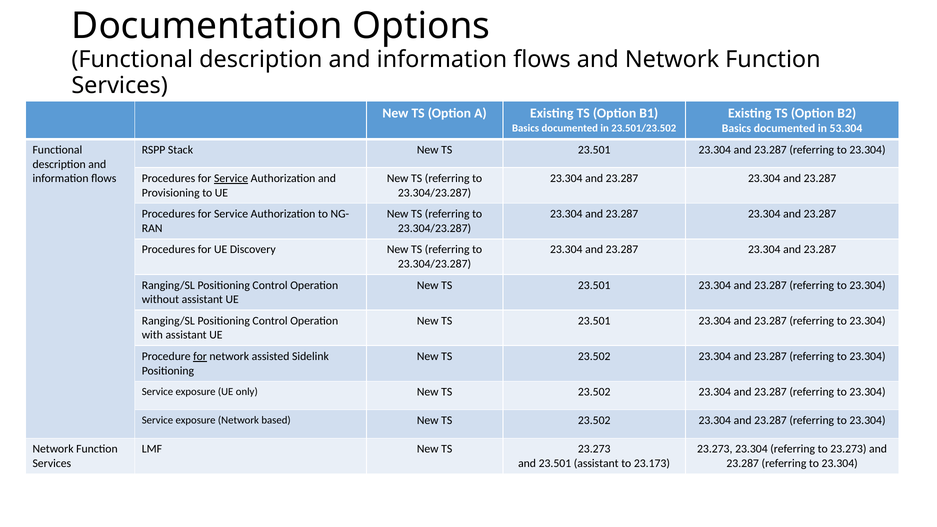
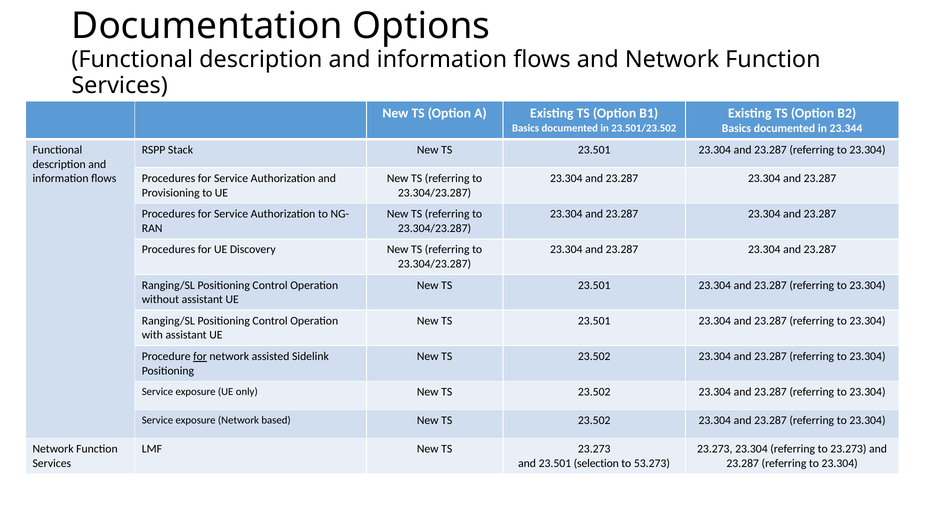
53.304: 53.304 -> 23.344
Service at (231, 178) underline: present -> none
23.501 assistant: assistant -> selection
23.173: 23.173 -> 53.273
